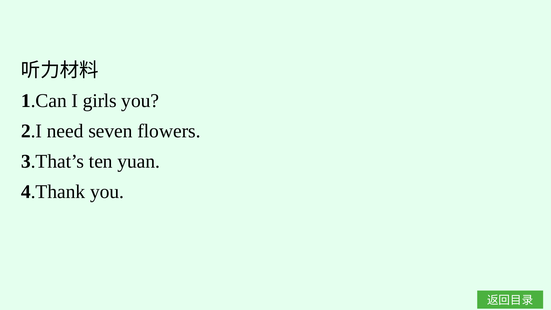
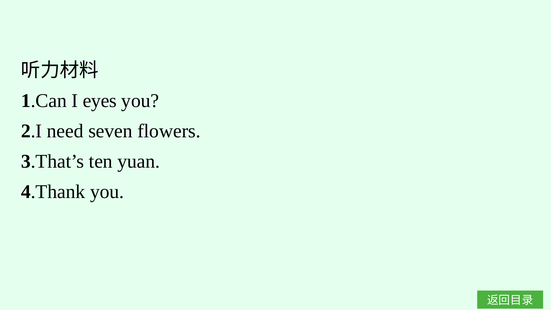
girls: girls -> eyes
